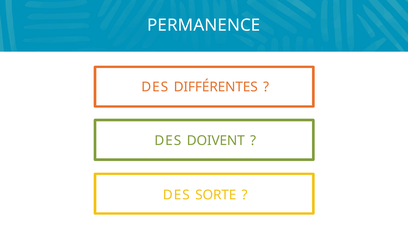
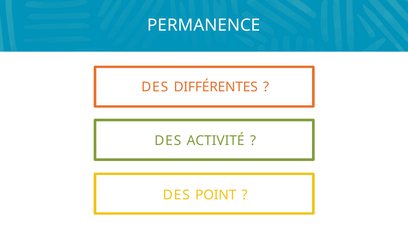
DOIVENT: DOIVENT -> ACTIVITÉ
SORTE: SORTE -> POINT
